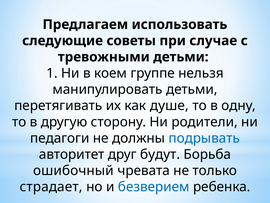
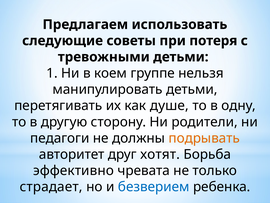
случае: случае -> потеря
подрывать colour: blue -> orange
будут: будут -> хотят
ошибочный: ошибочный -> эффективно
